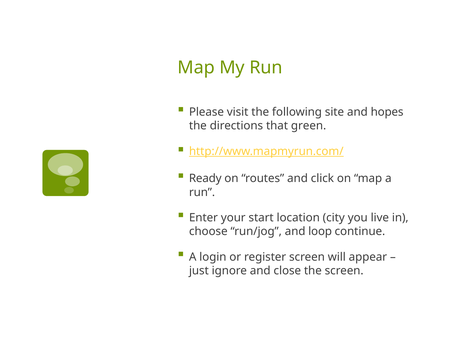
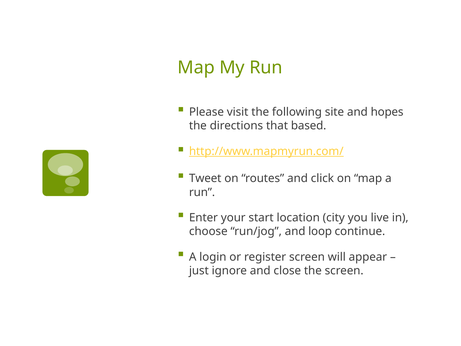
green: green -> based
Ready: Ready -> Tweet
